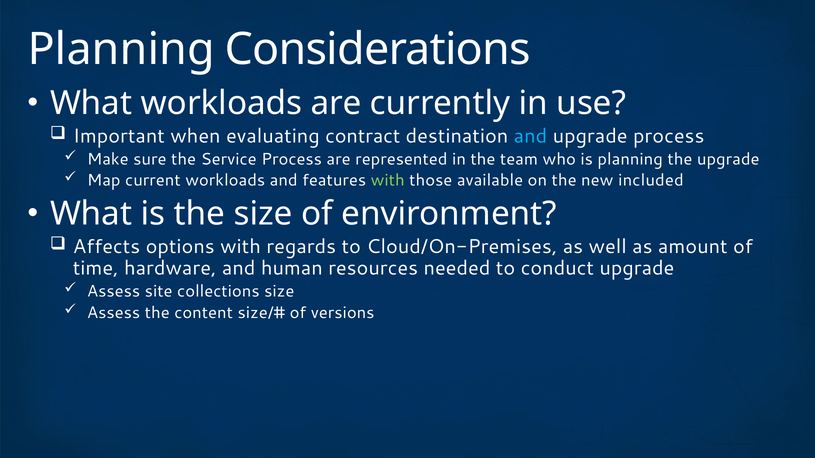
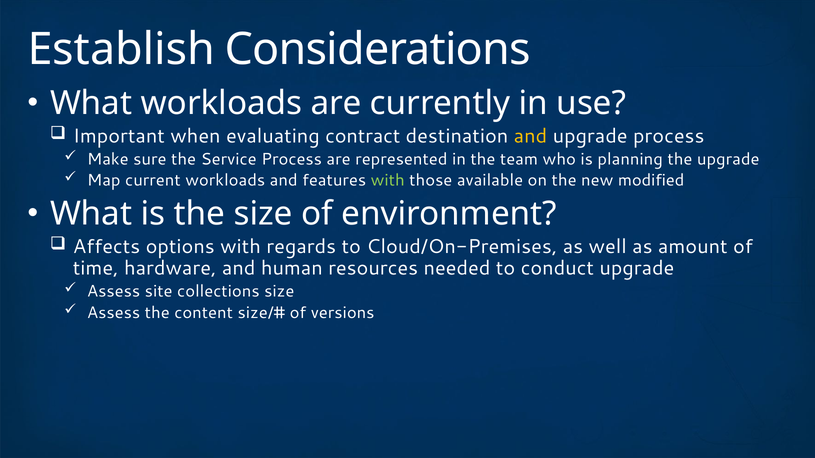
Planning at (121, 49): Planning -> Establish
and at (530, 136) colour: light blue -> yellow
included: included -> modified
